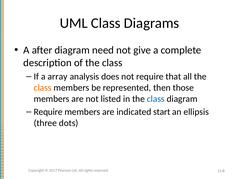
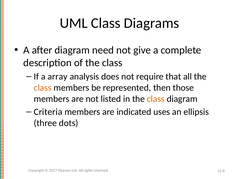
class at (156, 99) colour: blue -> orange
Require at (48, 112): Require -> Criteria
start: start -> uses
